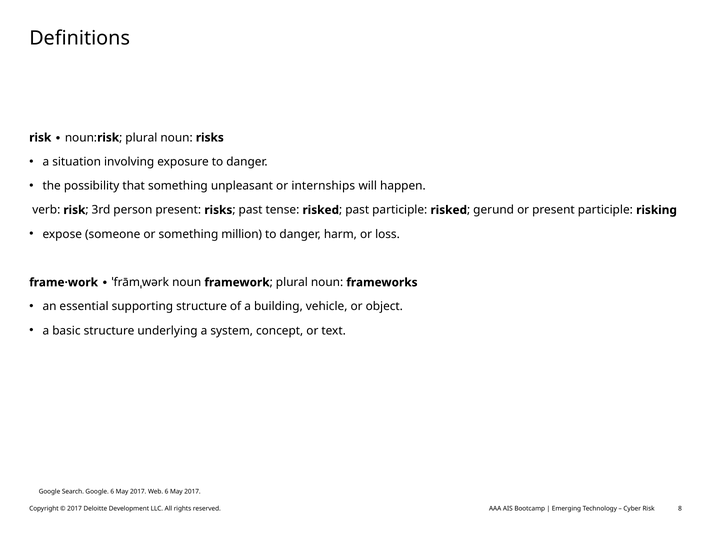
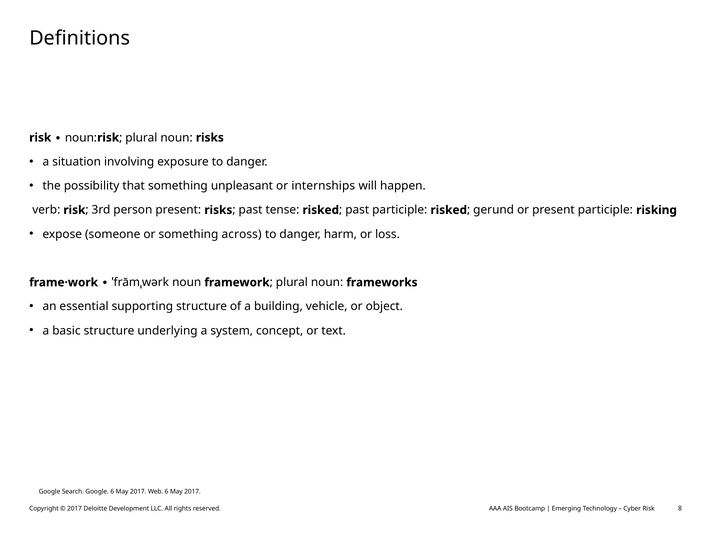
million: million -> across
